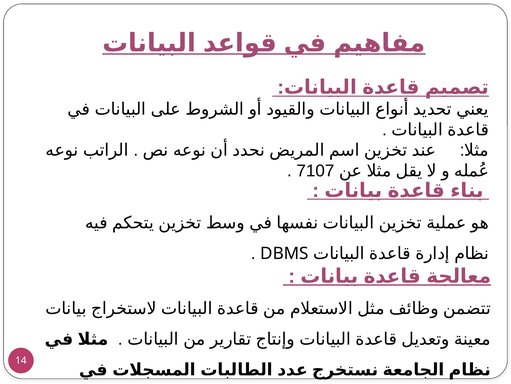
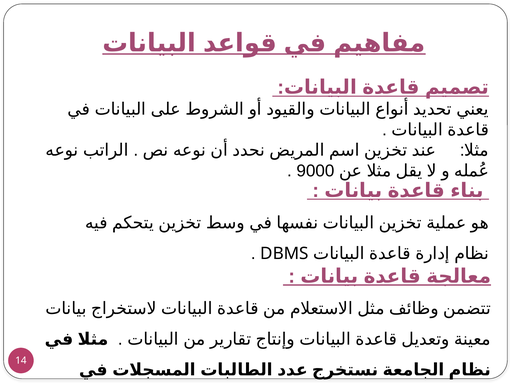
7107: 7107 -> 9000
